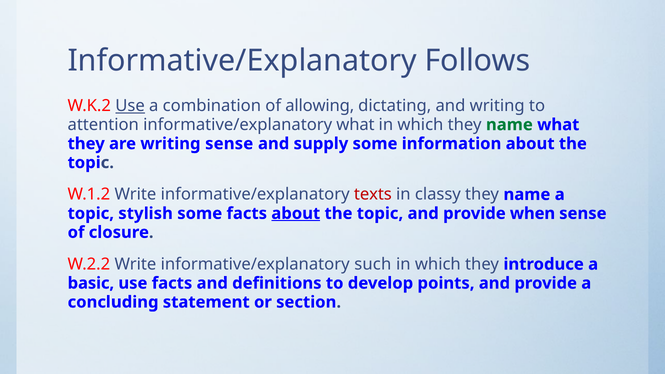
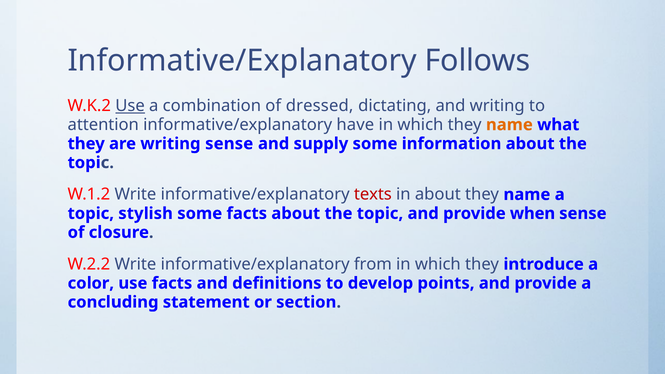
allowing: allowing -> dressed
informative/explanatory what: what -> have
name at (509, 125) colour: green -> orange
in classy: classy -> about
about at (296, 214) underline: present -> none
such: such -> from
basic: basic -> color
